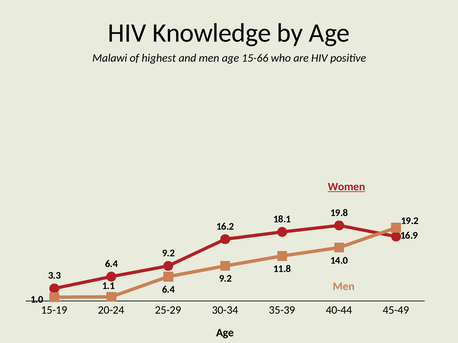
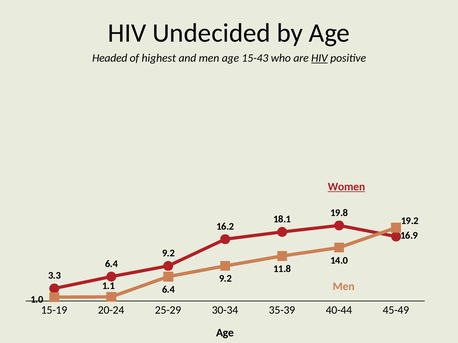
Knowledge: Knowledge -> Undecided
Malawi: Malawi -> Headed
15-66: 15-66 -> 15-43
HIV at (319, 58) underline: none -> present
